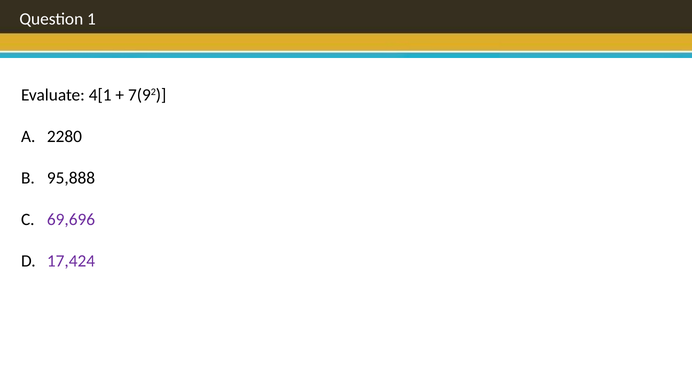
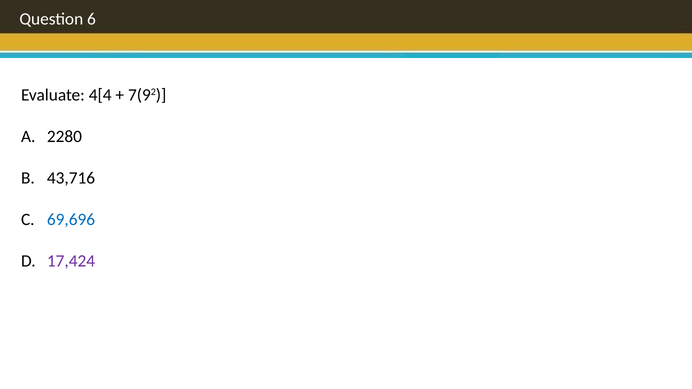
1: 1 -> 6
4[1: 4[1 -> 4[4
95,888: 95,888 -> 43,716
69,696 colour: purple -> blue
